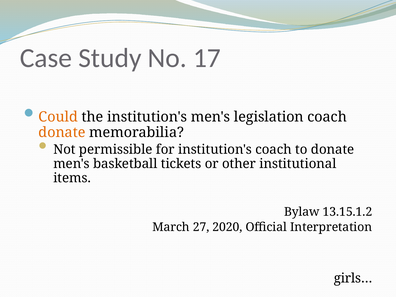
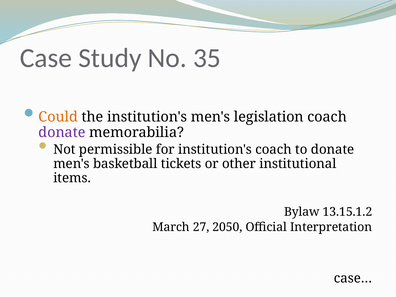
17: 17 -> 35
donate at (62, 132) colour: orange -> purple
2020: 2020 -> 2050
girls…: girls… -> case…
